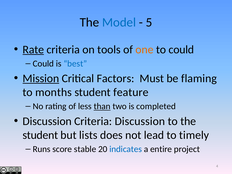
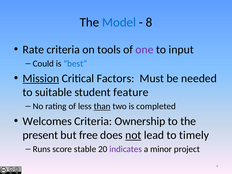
5: 5 -> 8
Rate underline: present -> none
one colour: orange -> purple
to could: could -> input
flaming: flaming -> needed
months: months -> suitable
Discussion at (47, 121): Discussion -> Welcomes
Criteria Discussion: Discussion -> Ownership
student at (40, 135): student -> present
lists: lists -> free
not underline: none -> present
indicates colour: blue -> purple
entire: entire -> minor
